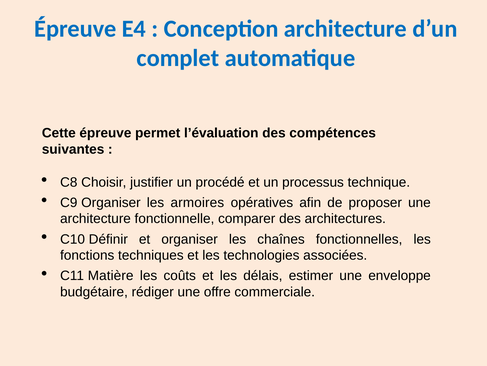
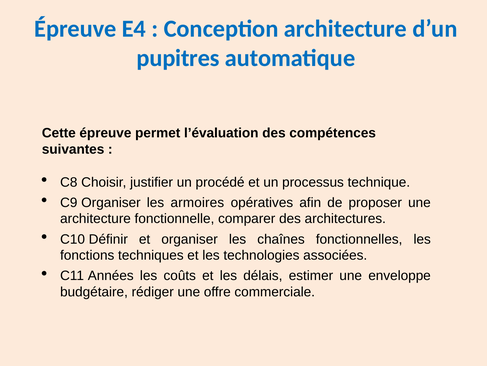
complet: complet -> pupitres
Matière: Matière -> Années
